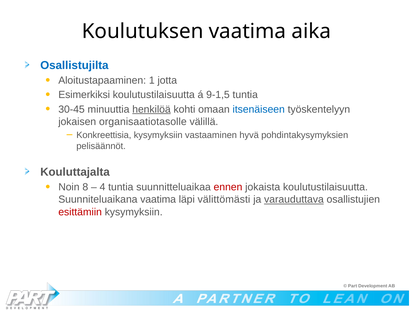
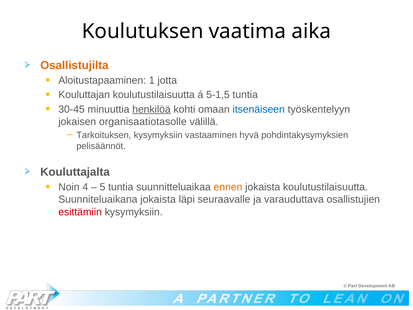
Osallistujilta colour: blue -> orange
Esimerkiksi: Esimerkiksi -> Kouluttajan
9-1,5: 9-1,5 -> 5-1,5
Konkreettisia: Konkreettisia -> Tarkoituksen
8: 8 -> 4
4: 4 -> 5
ennen colour: red -> orange
Suunniteluaikana vaatima: vaatima -> jokaista
välittömästi: välittömästi -> seuraavalle
varauduttava underline: present -> none
